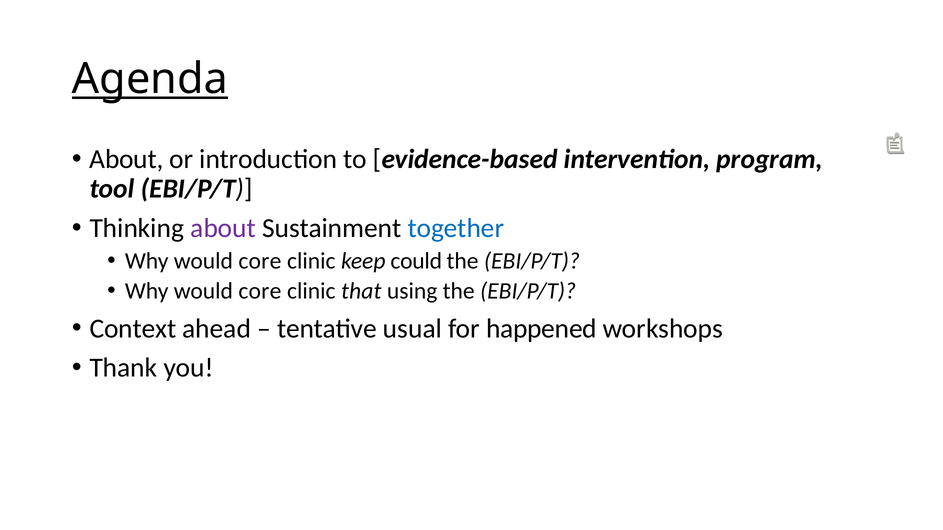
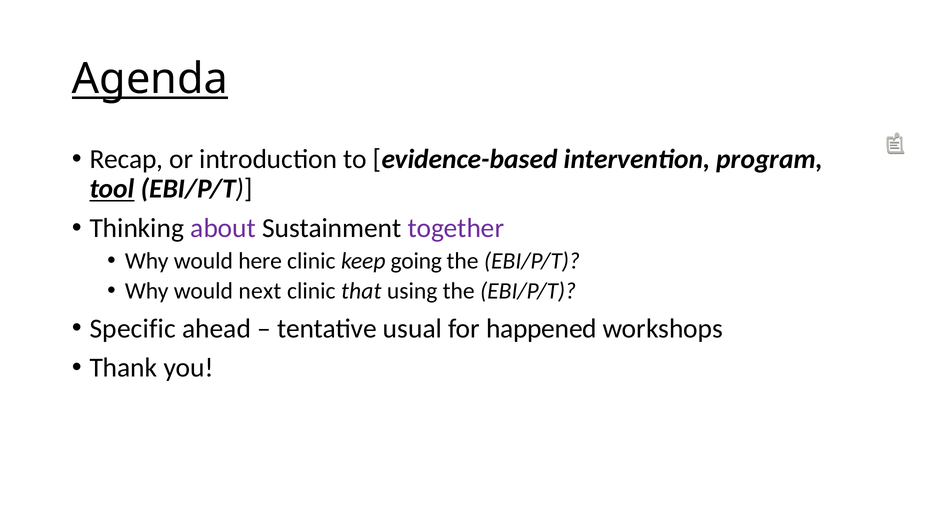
About at (126, 159): About -> Recap
tool underline: none -> present
together colour: blue -> purple
core at (260, 261): core -> here
could: could -> going
core at (260, 291): core -> next
Context: Context -> Specific
